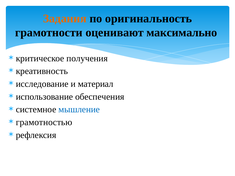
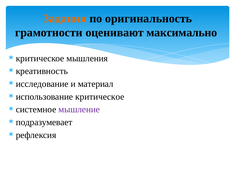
получения: получения -> мышления
использование обеспечения: обеспечения -> критическое
мышление colour: blue -> purple
грамотностью: грамотностью -> подразумевает
